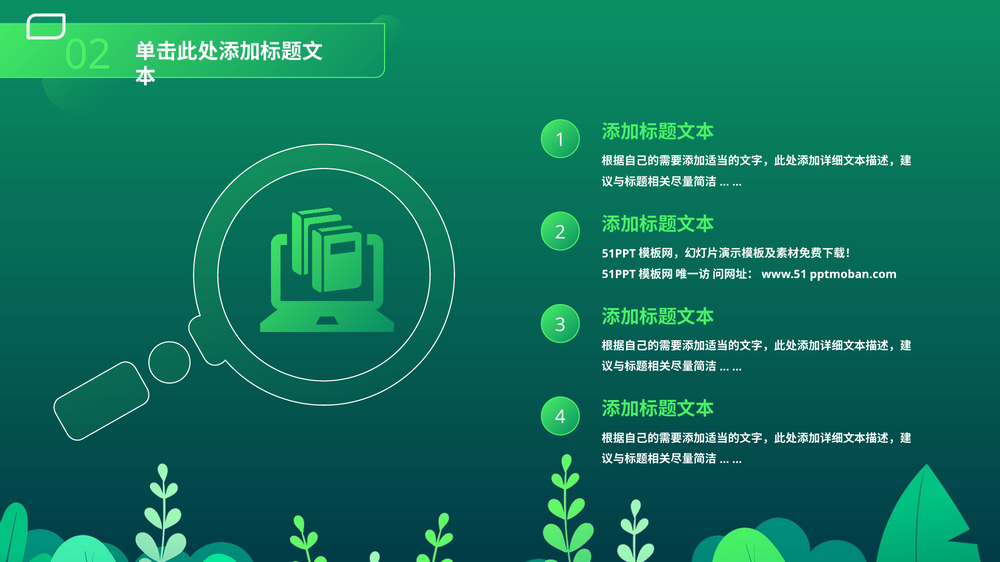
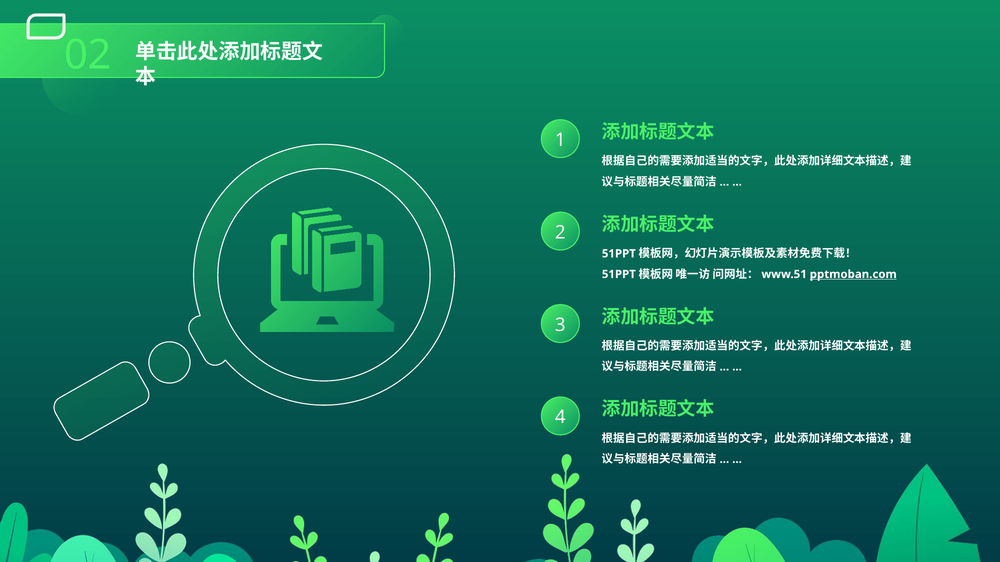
pptmoban.com underline: none -> present
